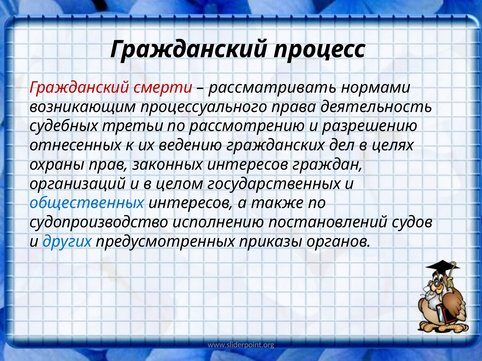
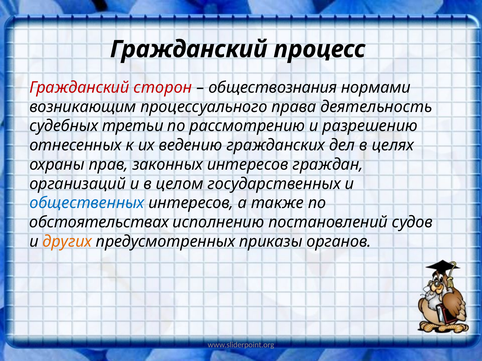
смерти: смерти -> сторон
рассматривать: рассматривать -> обществознания
судопроизводство: судопроизводство -> обстоятельствах
других colour: blue -> orange
